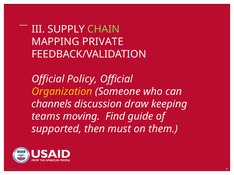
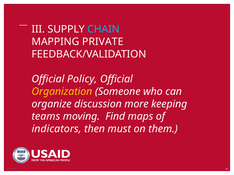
CHAIN colour: light green -> light blue
channels: channels -> organize
draw: draw -> more
guide: guide -> maps
supported: supported -> indicators
